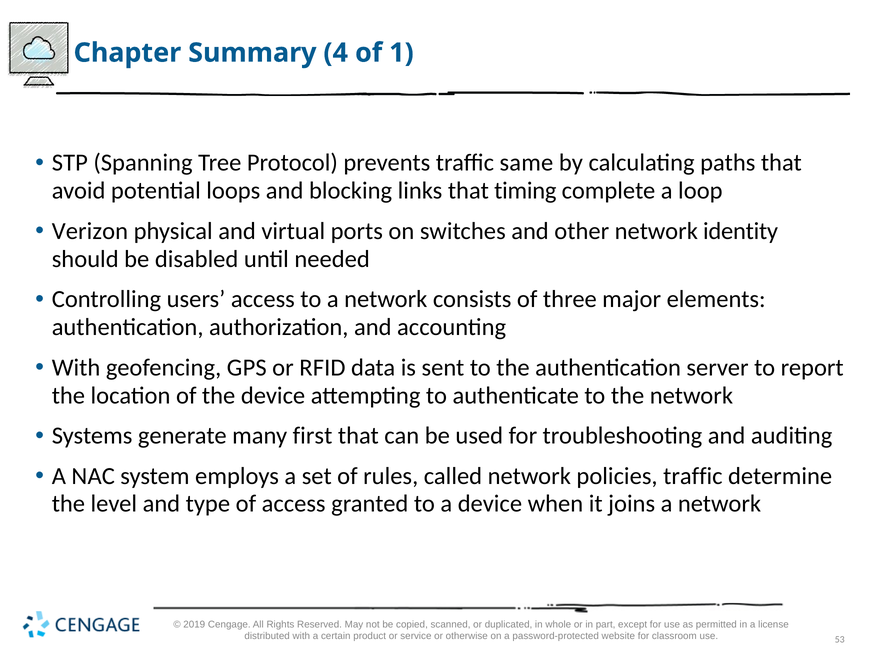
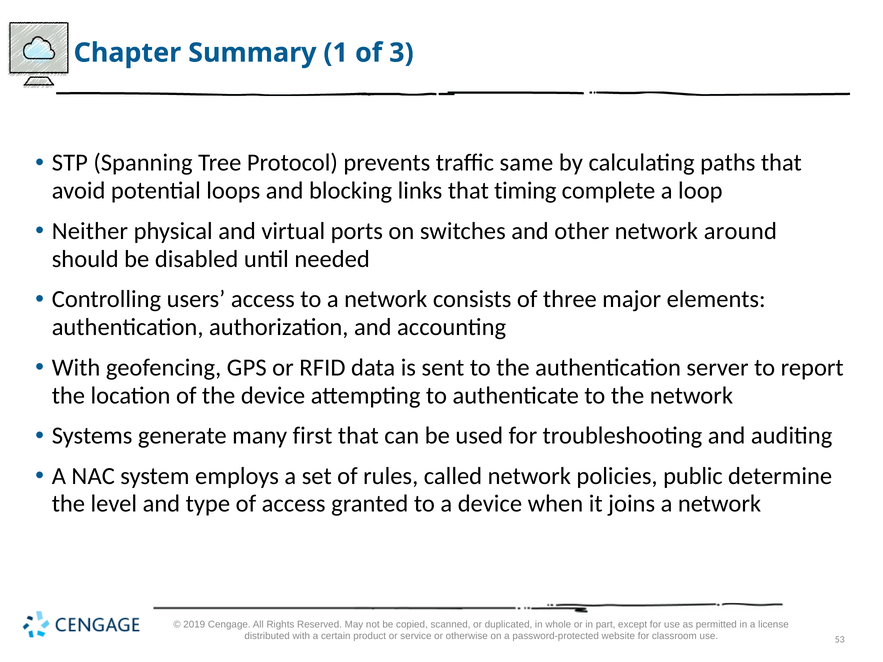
4: 4 -> 1
1: 1 -> 3
Verizon: Verizon -> Neither
identity: identity -> around
policies traffic: traffic -> public
